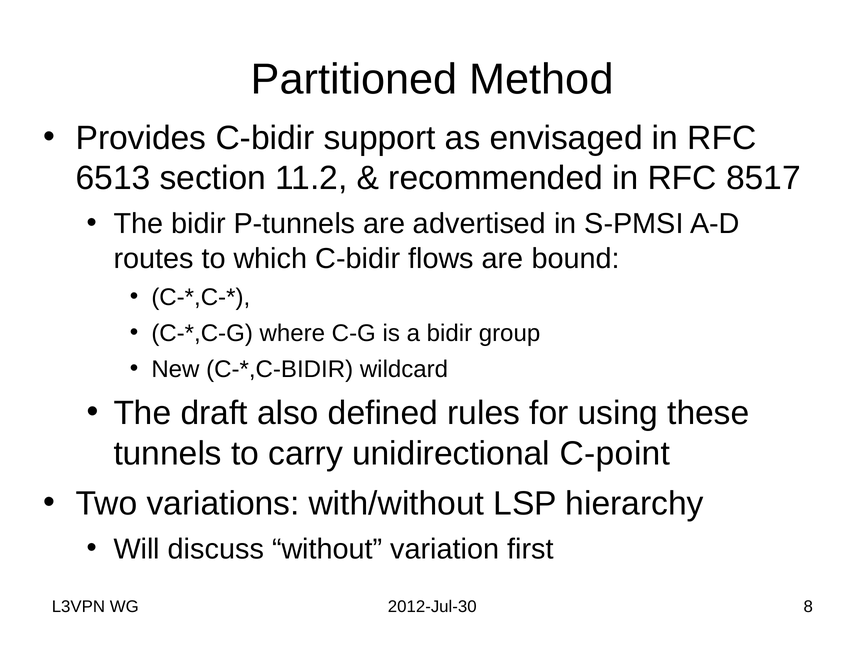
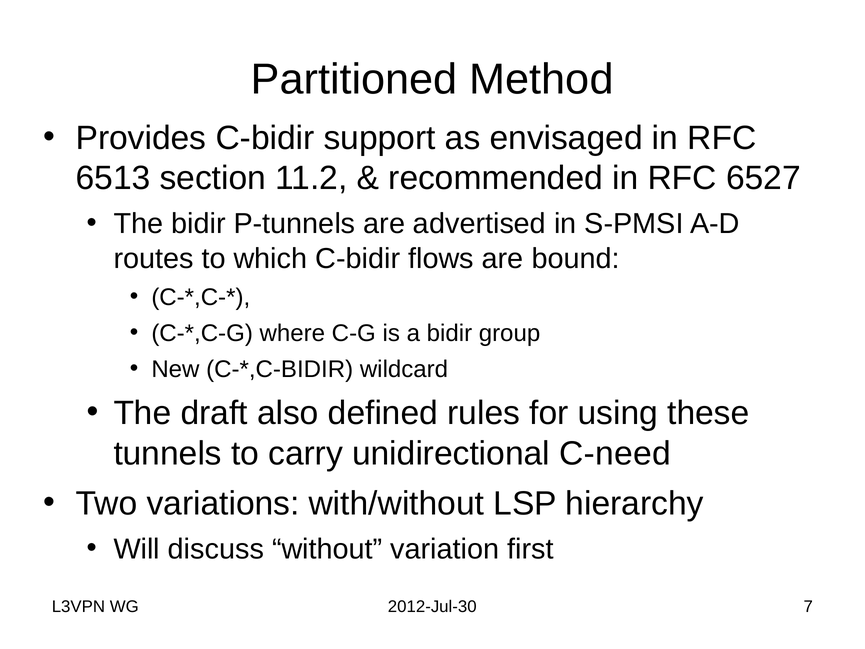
8517: 8517 -> 6527
C-point: C-point -> C-need
8: 8 -> 7
